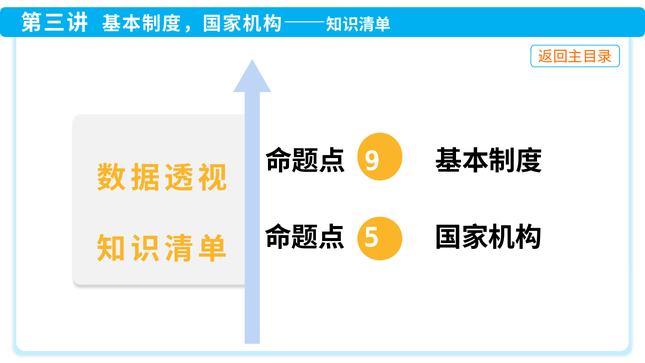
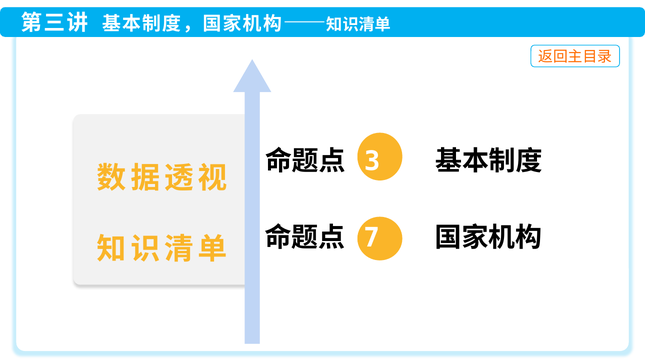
9: 9 -> 3
5: 5 -> 7
